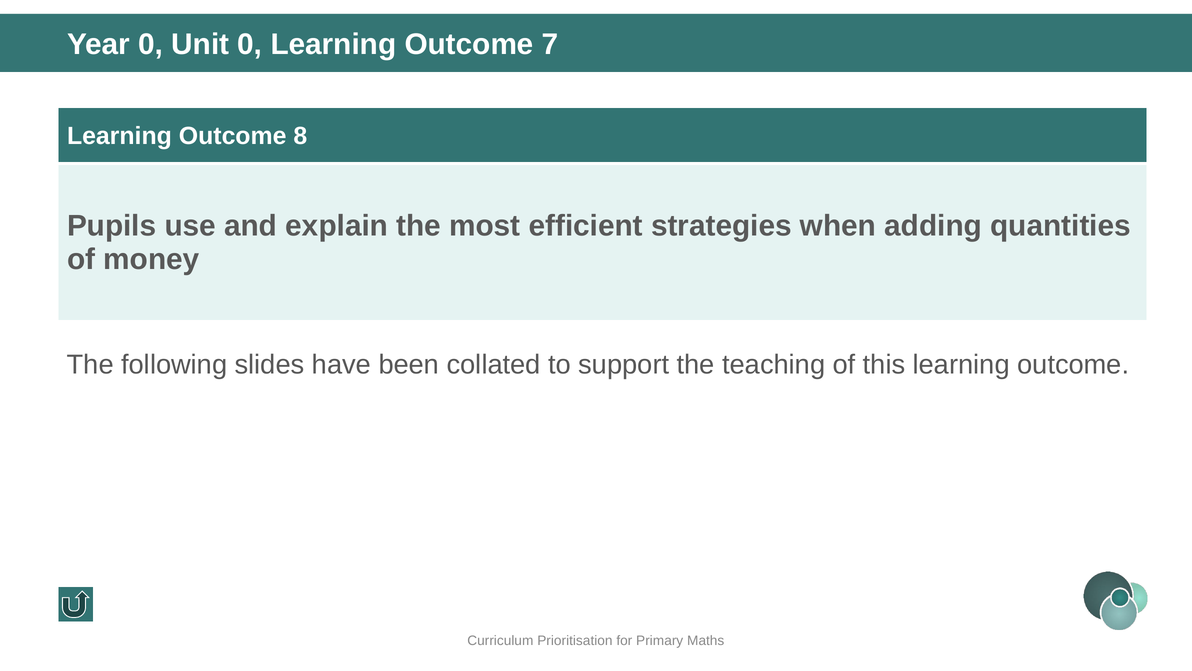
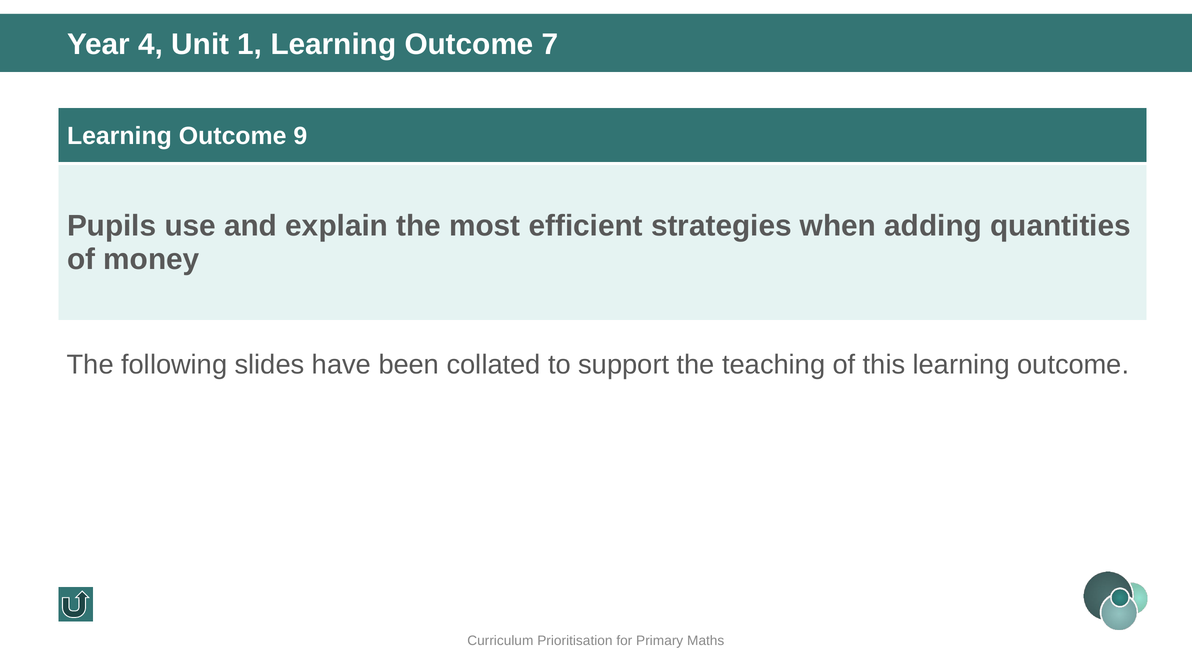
Year 0: 0 -> 4
Unit 0: 0 -> 1
8: 8 -> 9
